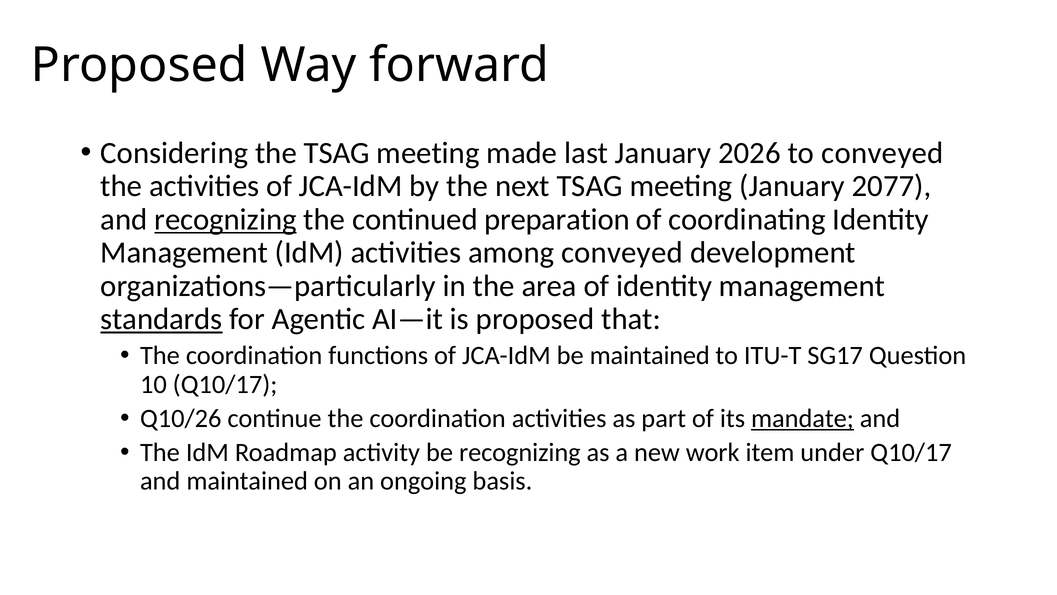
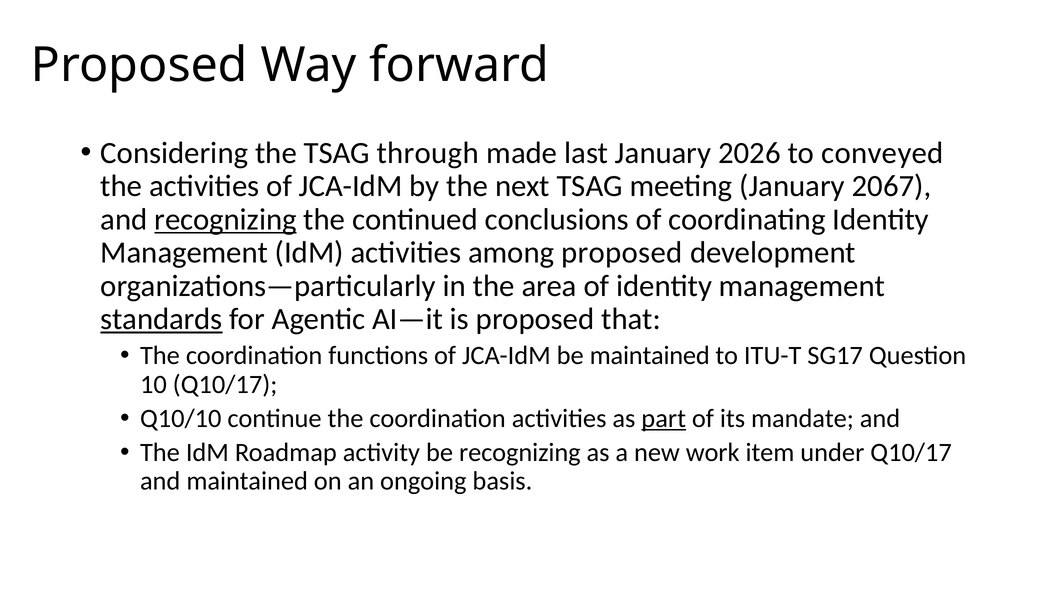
the TSAG meeting: meeting -> through
2077: 2077 -> 2067
preparation: preparation -> conclusions
among conveyed: conveyed -> proposed
Q10/26: Q10/26 -> Q10/10
part underline: none -> present
mandate underline: present -> none
